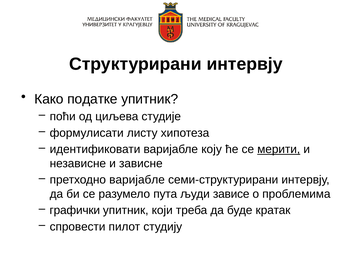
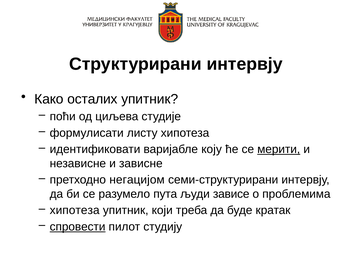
податке: податке -> осталих
претходно варијабле: варијабле -> негацијом
графички at (75, 210): графички -> хипотеза
спровести underline: none -> present
